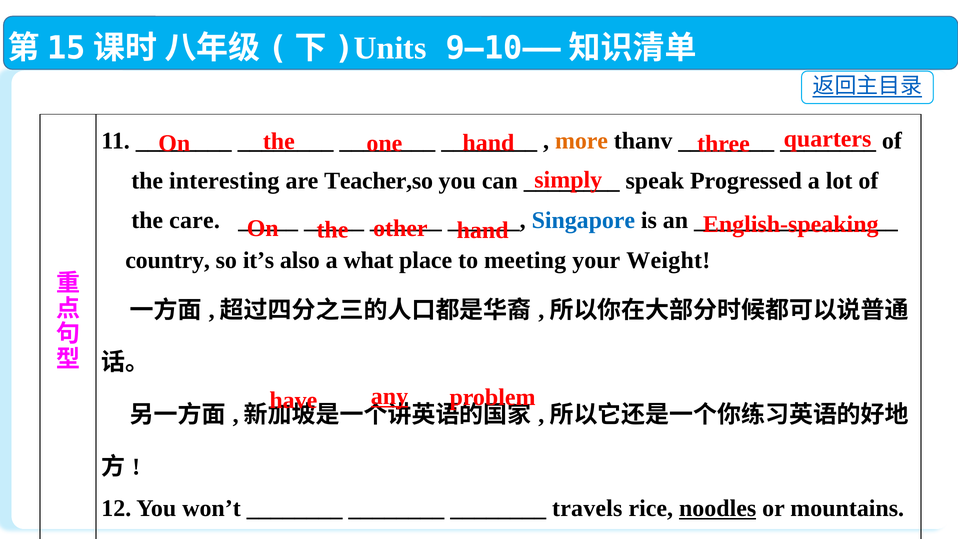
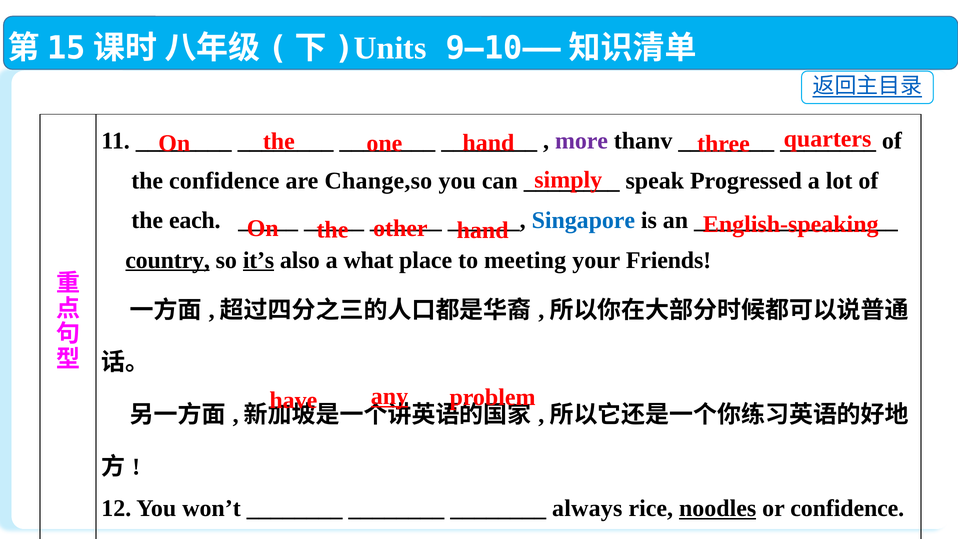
more colour: orange -> purple
the interesting: interesting -> confidence
Teacher,so: Teacher,so -> Change,so
care: care -> each
country underline: none -> present
it’s underline: none -> present
Weight: Weight -> Friends
travels: travels -> always
or mountains: mountains -> confidence
